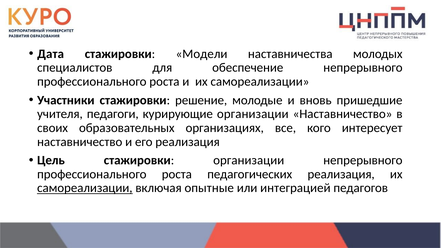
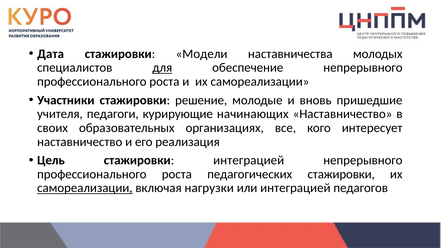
для underline: none -> present
курирующие организации: организации -> начинающих
стажировки организации: организации -> интеграцией
педагогических реализация: реализация -> стажировки
опытные: опытные -> нагрузки
